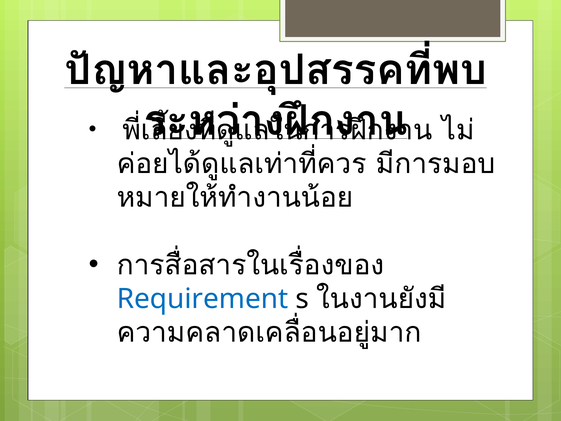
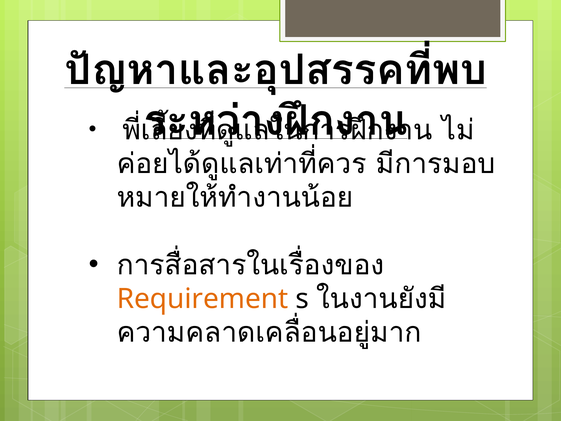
Requirement colour: blue -> orange
